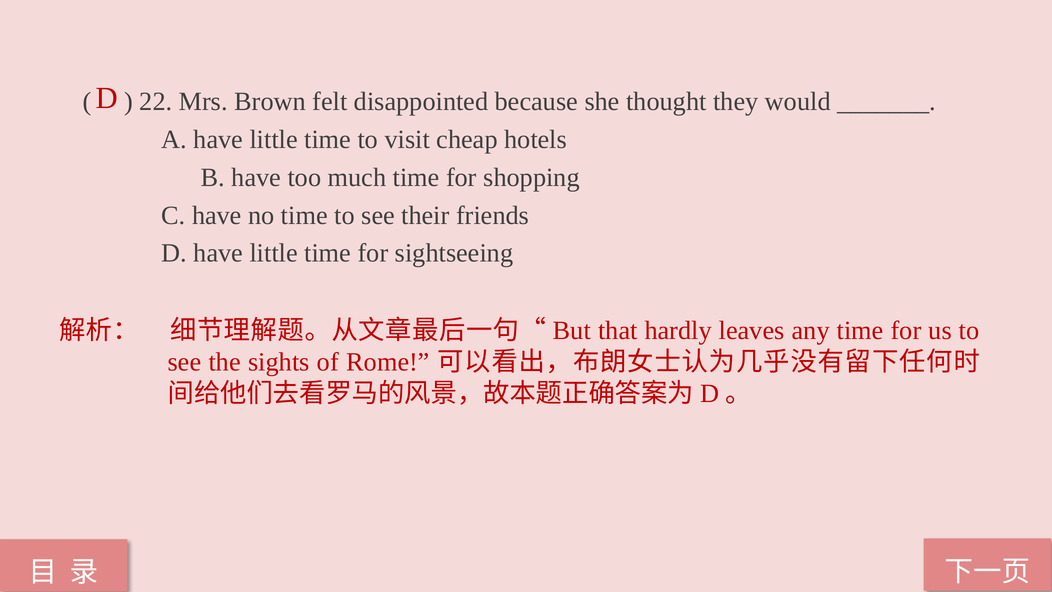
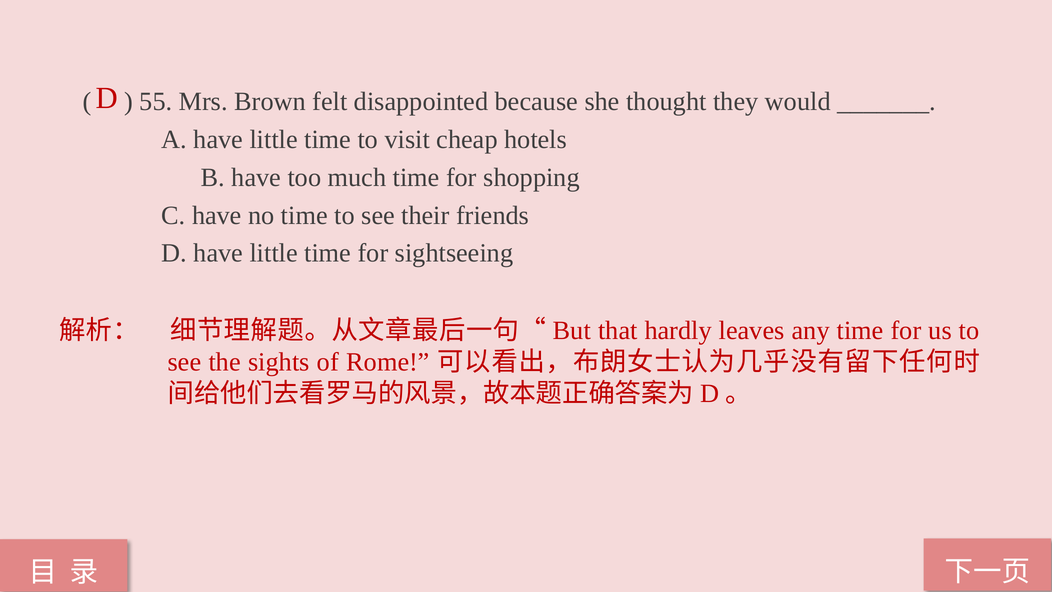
22: 22 -> 55
